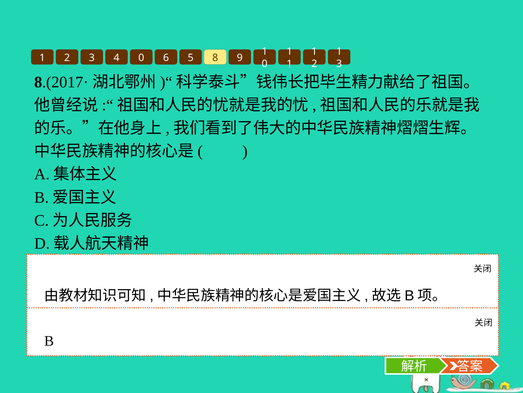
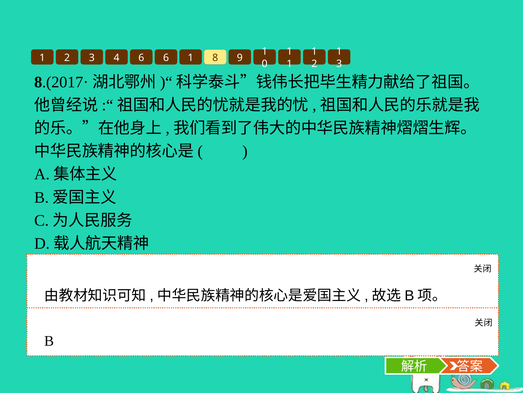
4 0: 0 -> 6
6 5: 5 -> 1
